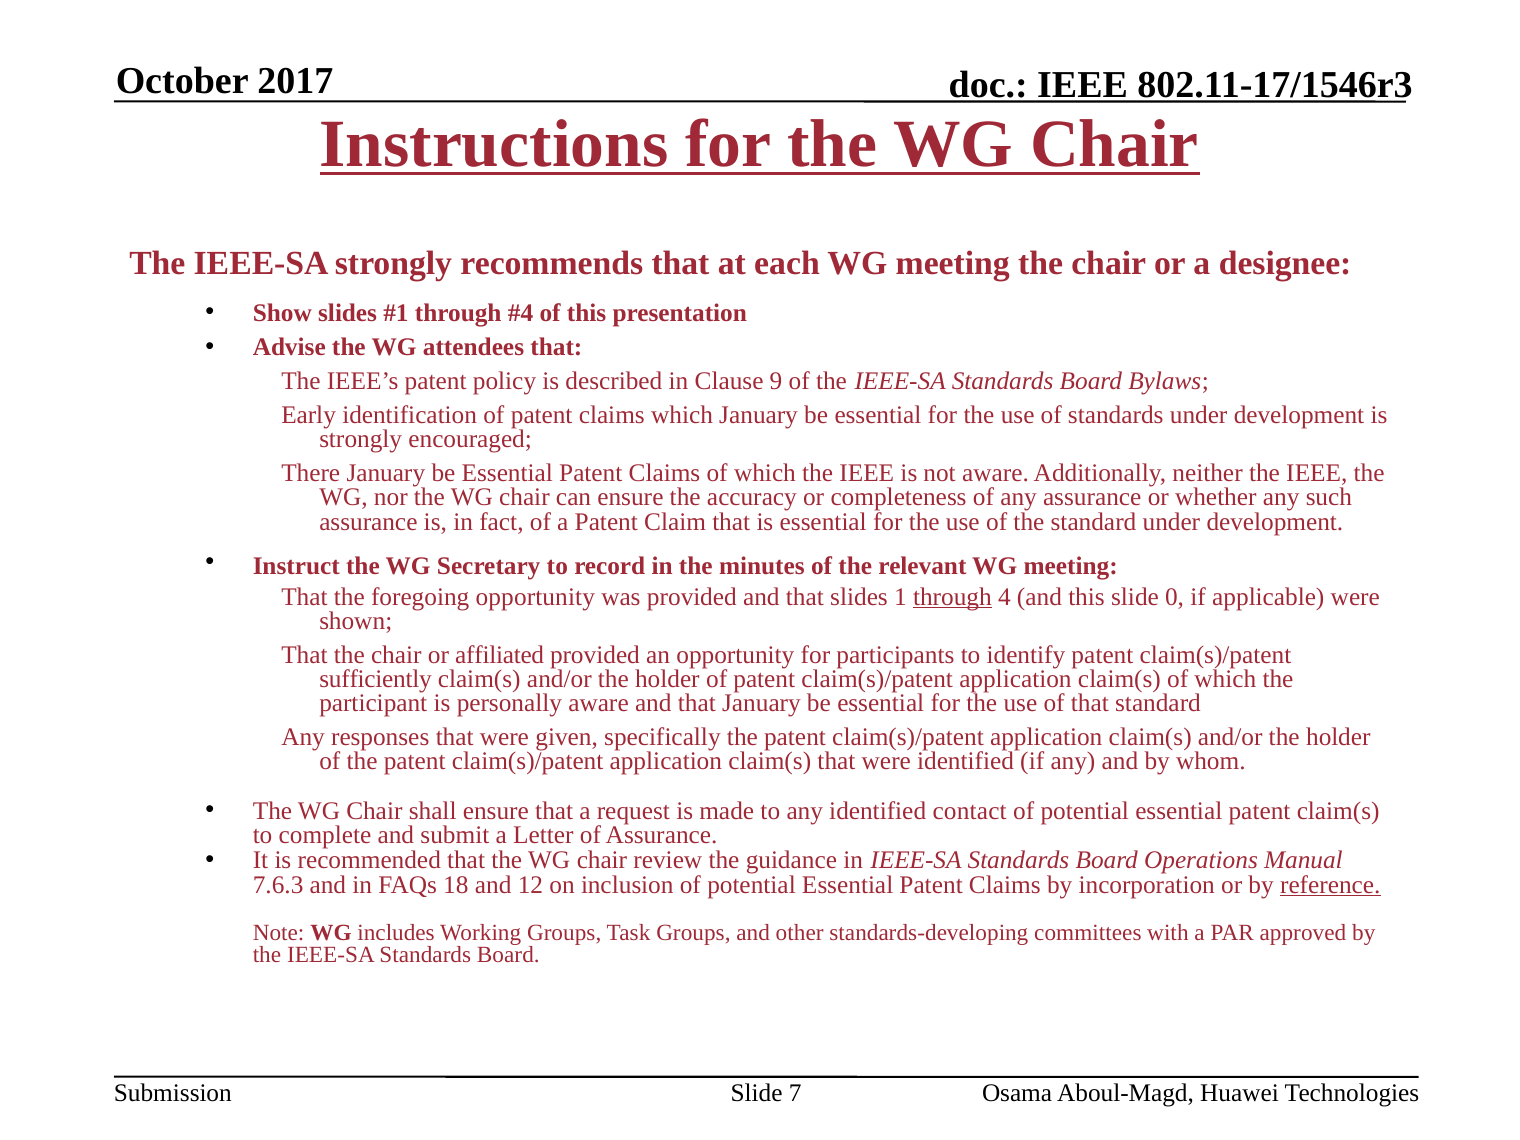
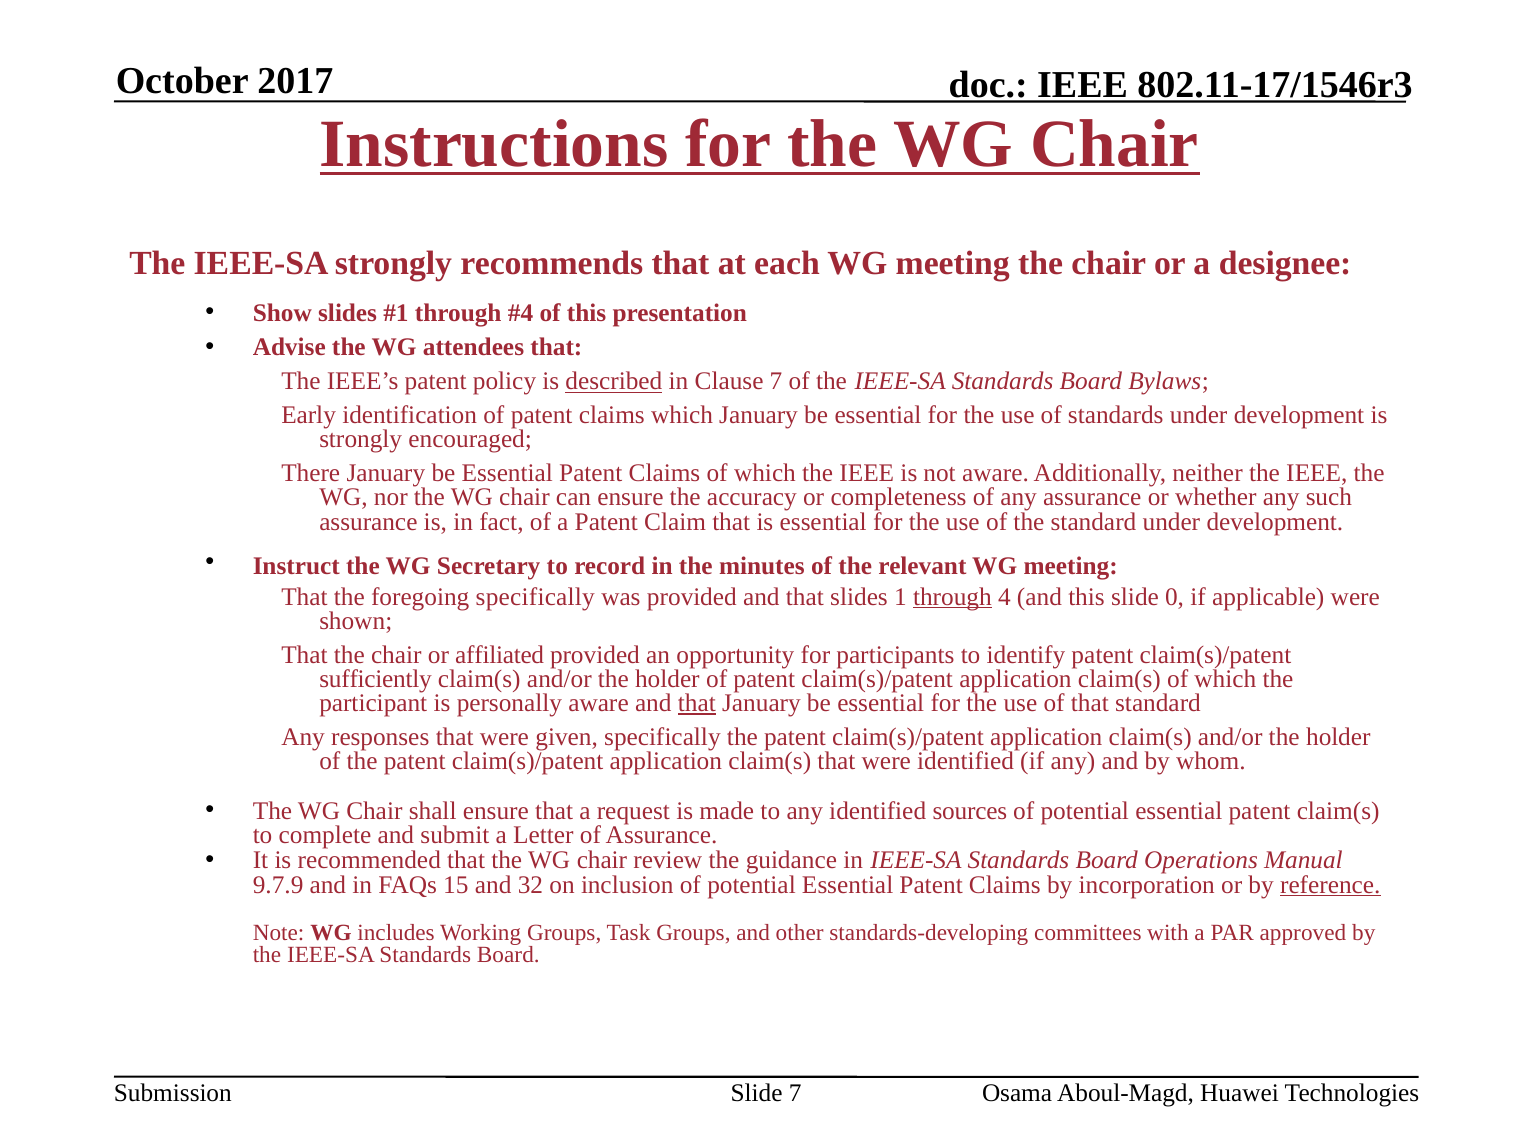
described underline: none -> present
Clause 9: 9 -> 7
foregoing opportunity: opportunity -> specifically
that at (697, 703) underline: none -> present
contact: contact -> sources
7.6.3: 7.6.3 -> 9.7.9
18: 18 -> 15
12: 12 -> 32
